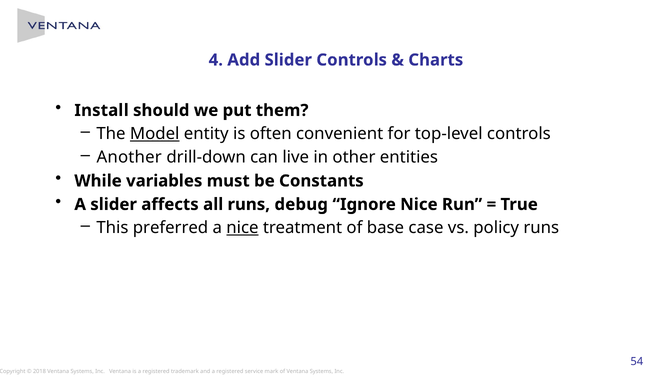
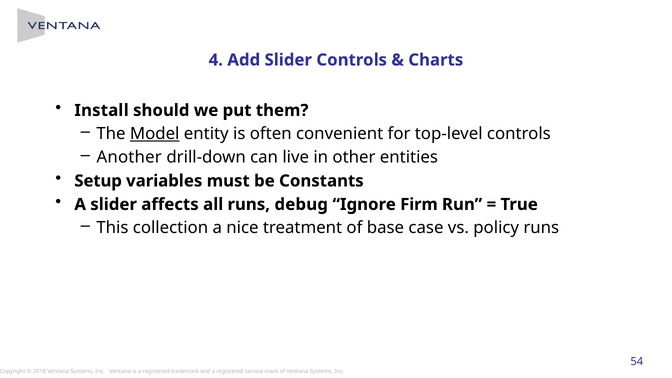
While: While -> Setup
Ignore Nice: Nice -> Firm
preferred: preferred -> collection
nice at (242, 228) underline: present -> none
